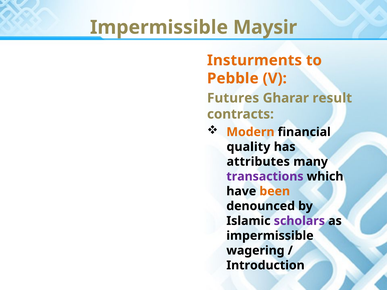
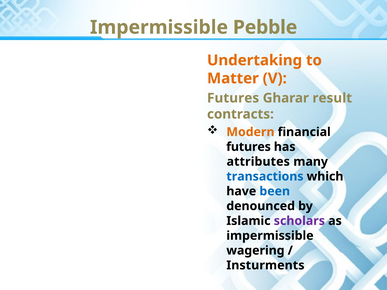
Maysir: Maysir -> Pebble
Insturments: Insturments -> Undertaking
Pebble: Pebble -> Matter
quality at (248, 147): quality -> futures
transactions colour: purple -> blue
been colour: orange -> blue
Introduction: Introduction -> Insturments
